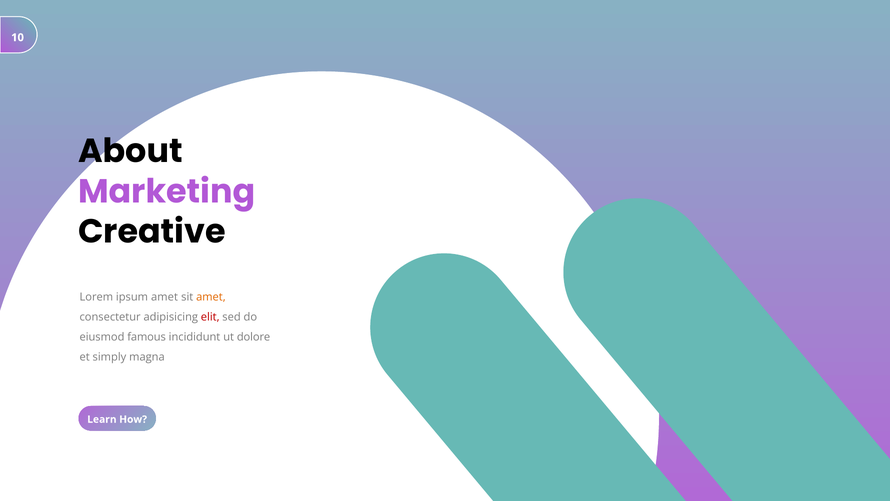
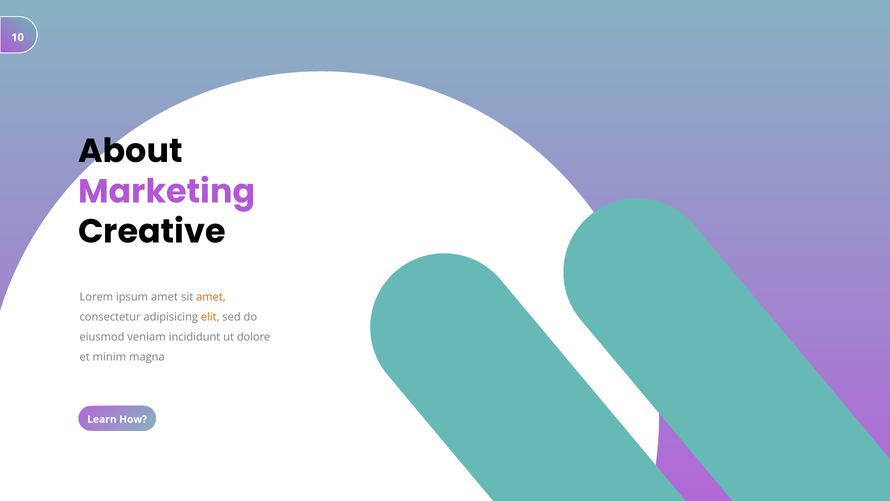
elit colour: red -> orange
famous: famous -> veniam
simply: simply -> minim
